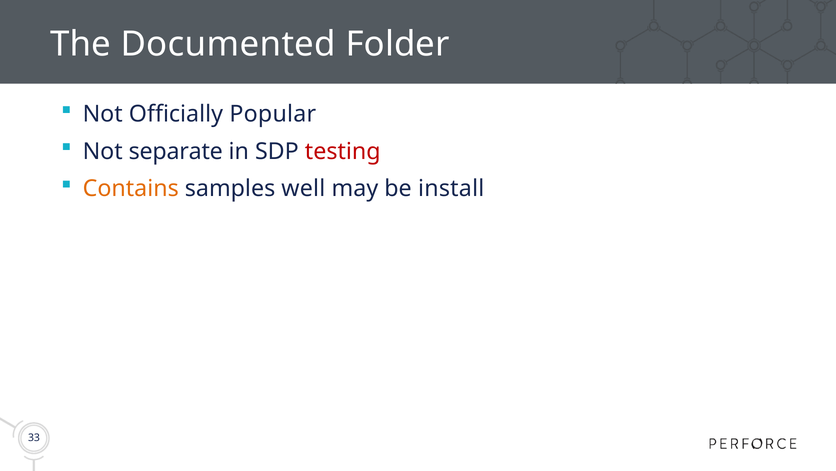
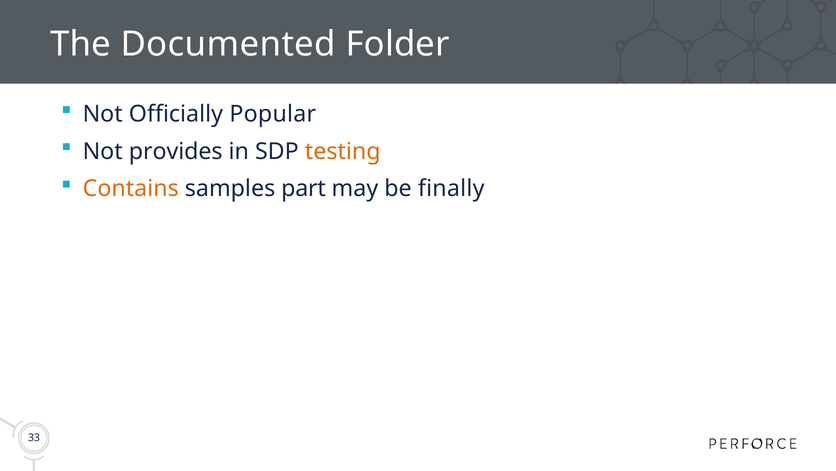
separate: separate -> provides
testing colour: red -> orange
well: well -> part
install: install -> finally
